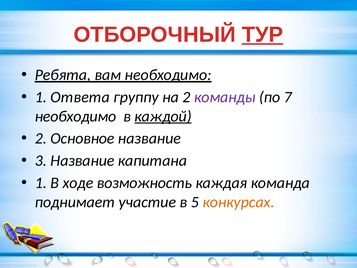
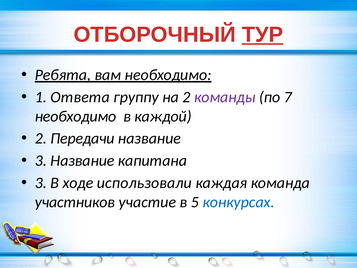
каждой underline: present -> none
Основное: Основное -> Передачи
1 at (41, 183): 1 -> 3
возможность: возможность -> использовали
поднимает: поднимает -> участников
конкурсах colour: orange -> blue
